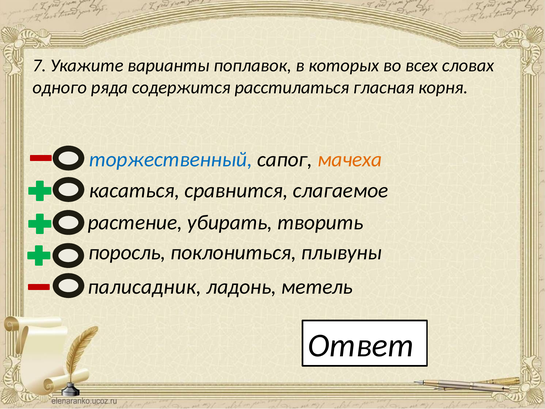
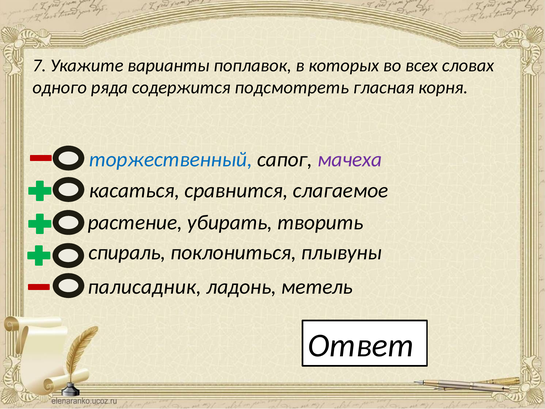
расстилаться: расстилаться -> подсмотреть
мачеха colour: orange -> purple
поросль: поросль -> спираль
